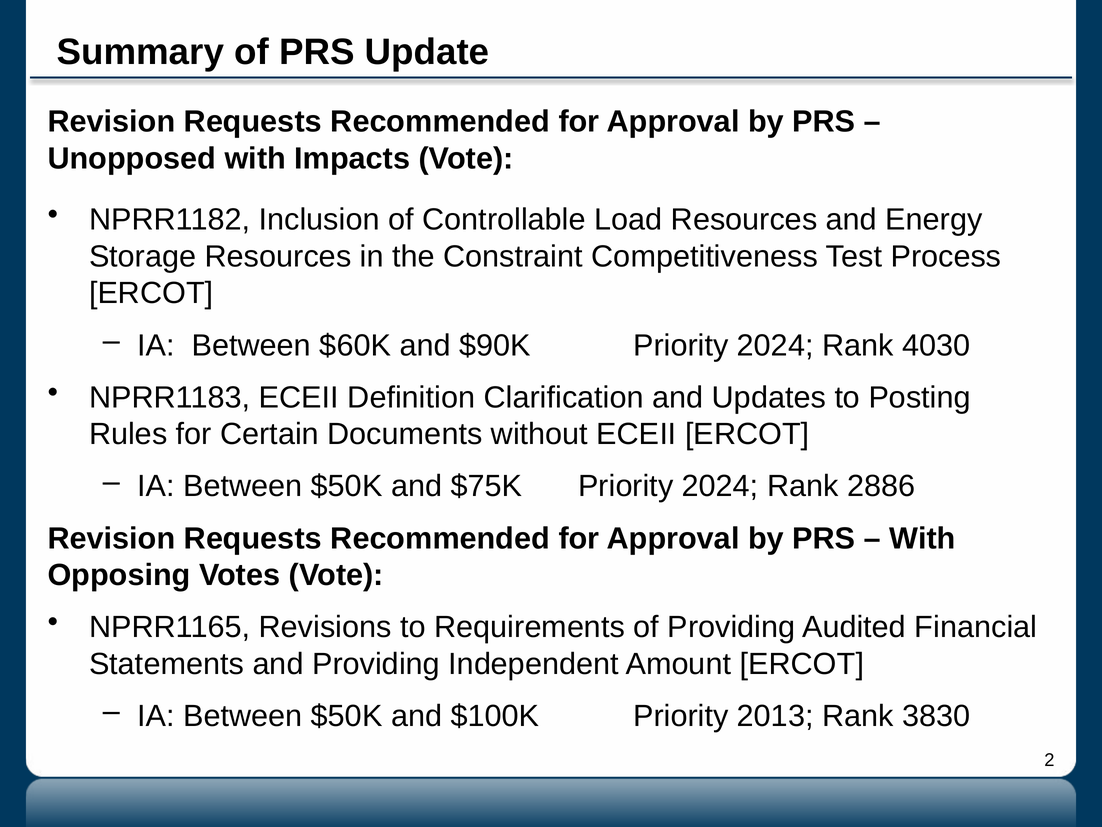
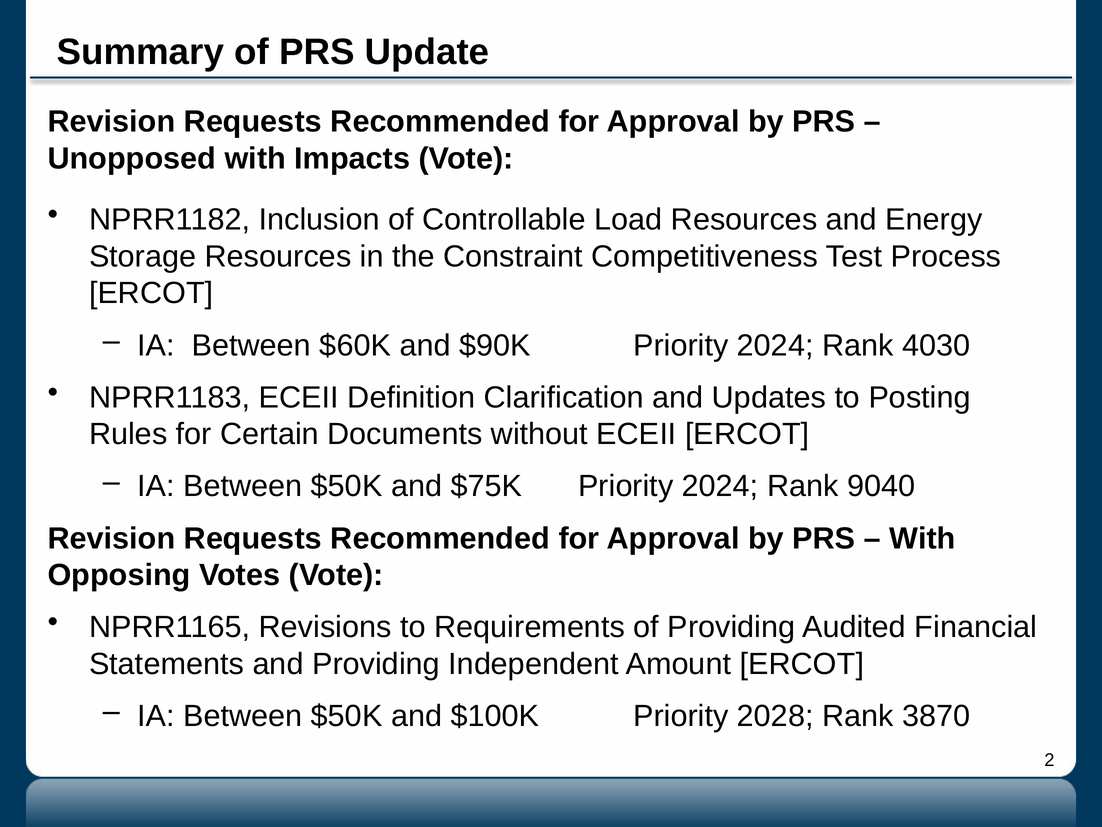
2886: 2886 -> 9040
2013: 2013 -> 2028
3830: 3830 -> 3870
